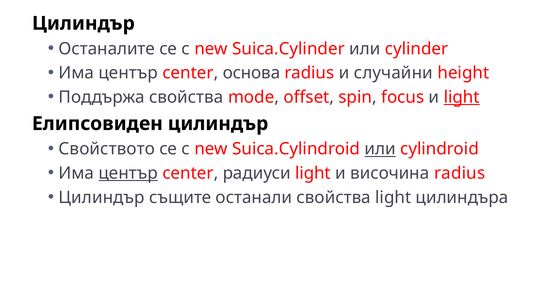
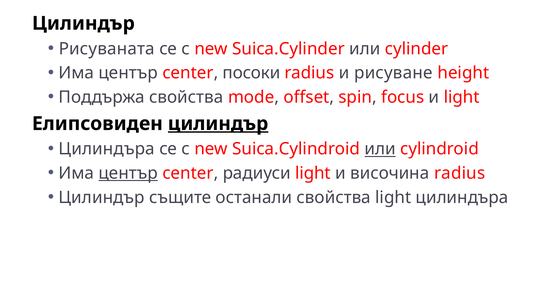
Останалите: Останалите -> Рисуваната
основа: основа -> посоки
случайни: случайни -> рисуване
light at (462, 97) underline: present -> none
цилиндър at (218, 123) underline: none -> present
Свойството at (107, 149): Свойството -> Цилиндъра
